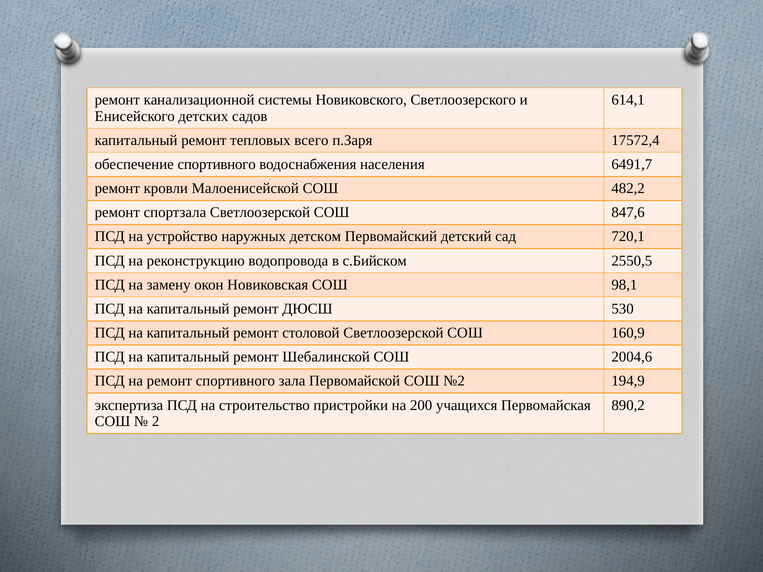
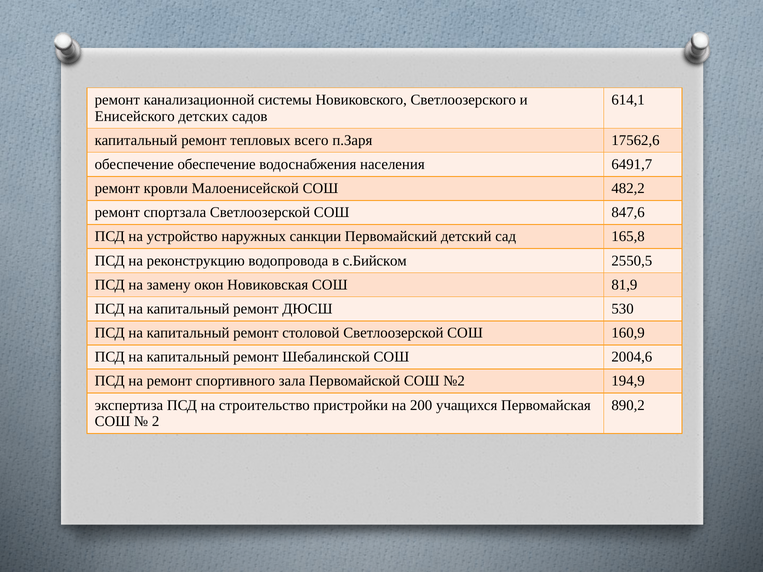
17572,4: 17572,4 -> 17562,6
обеспечение спортивного: спортивного -> обеспечение
детском: детском -> санкции
720,1: 720,1 -> 165,8
98,1: 98,1 -> 81,9
